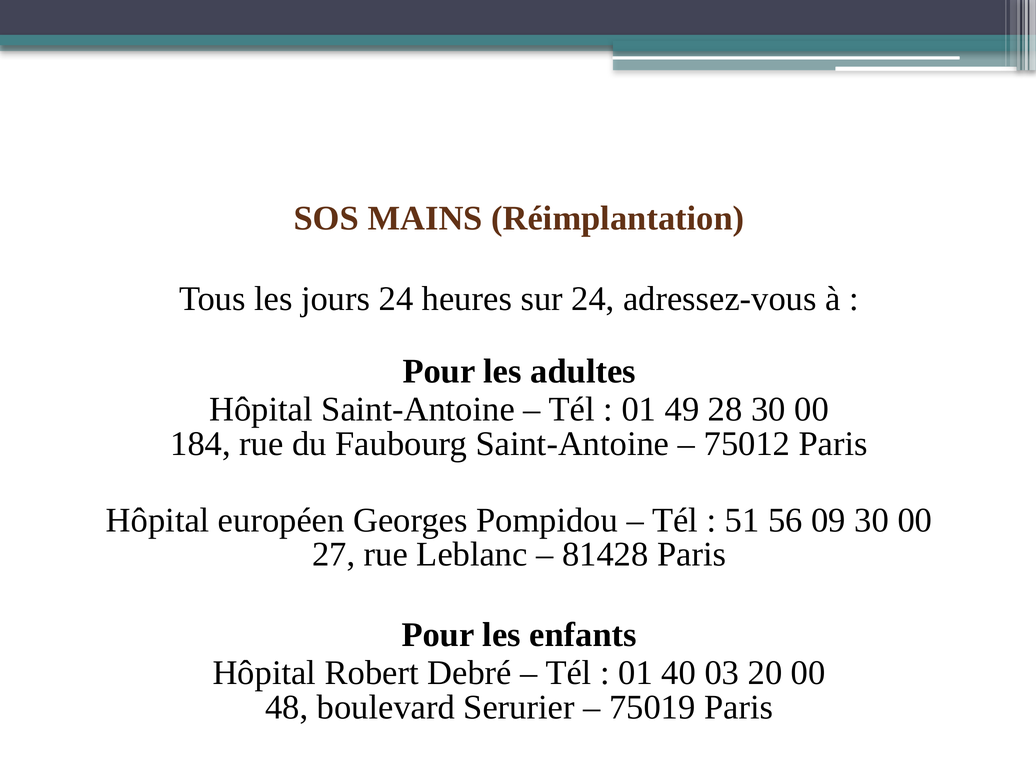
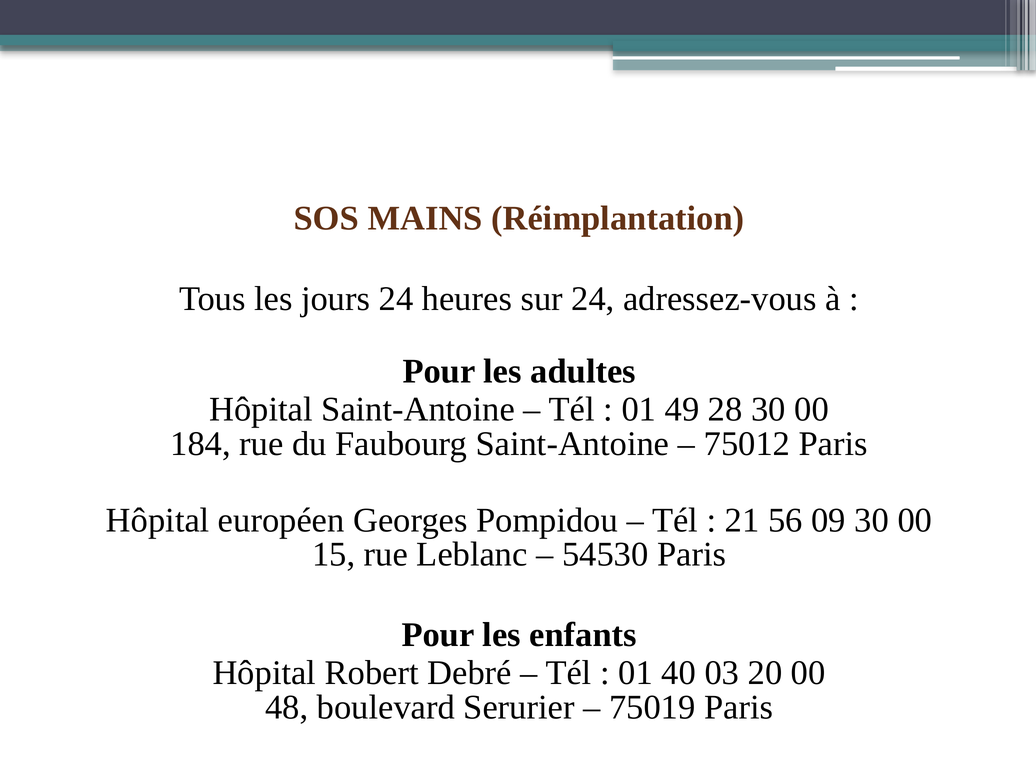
51: 51 -> 21
27: 27 -> 15
81428: 81428 -> 54530
